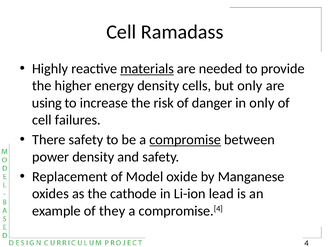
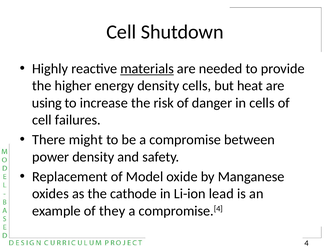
Ramadass: Ramadass -> Shutdown
but only: only -> heat
in only: only -> cells
There safety: safety -> might
compromise underline: present -> none
